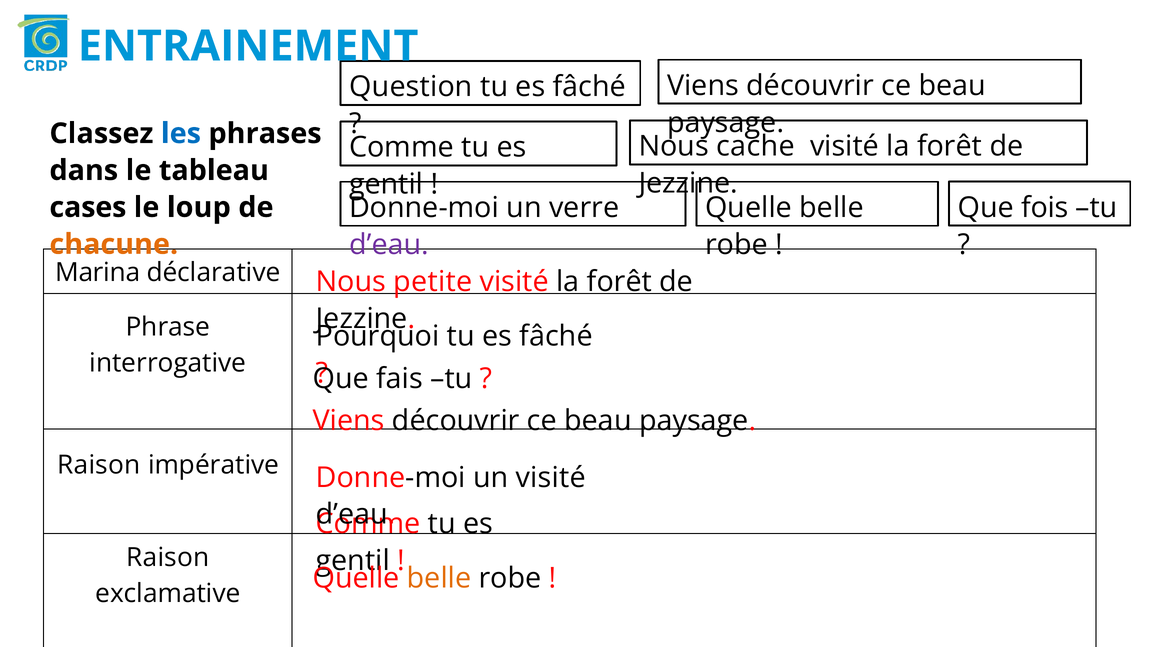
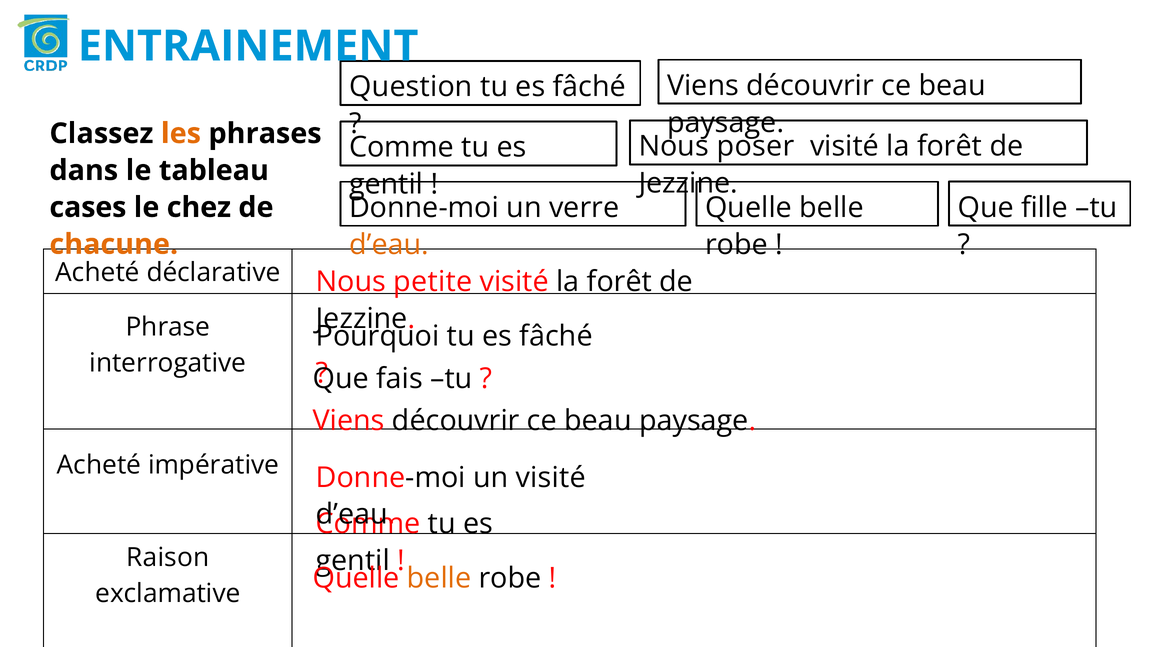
les colour: blue -> orange
cache: cache -> poser
loup: loup -> chez
fois: fois -> fille
d’eau at (389, 245) colour: purple -> orange
Marina at (98, 273): Marina -> Acheté
Raison at (99, 465): Raison -> Acheté
